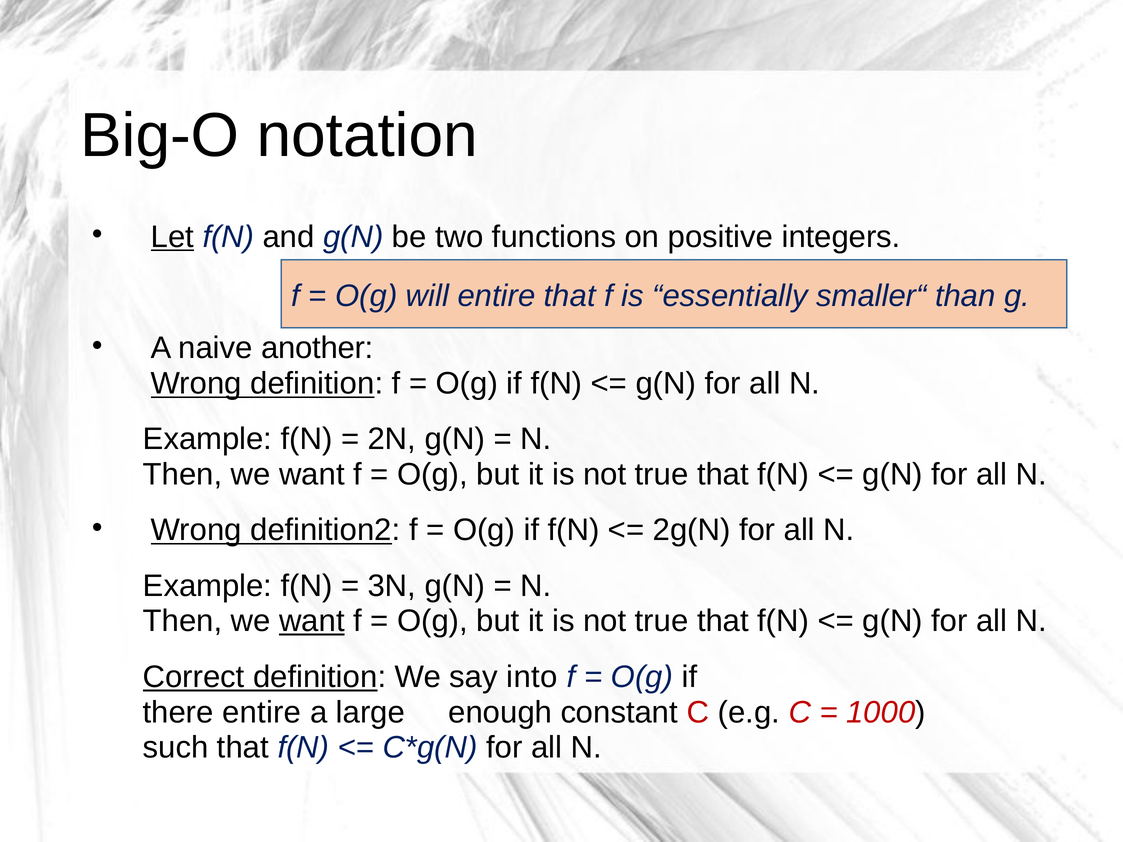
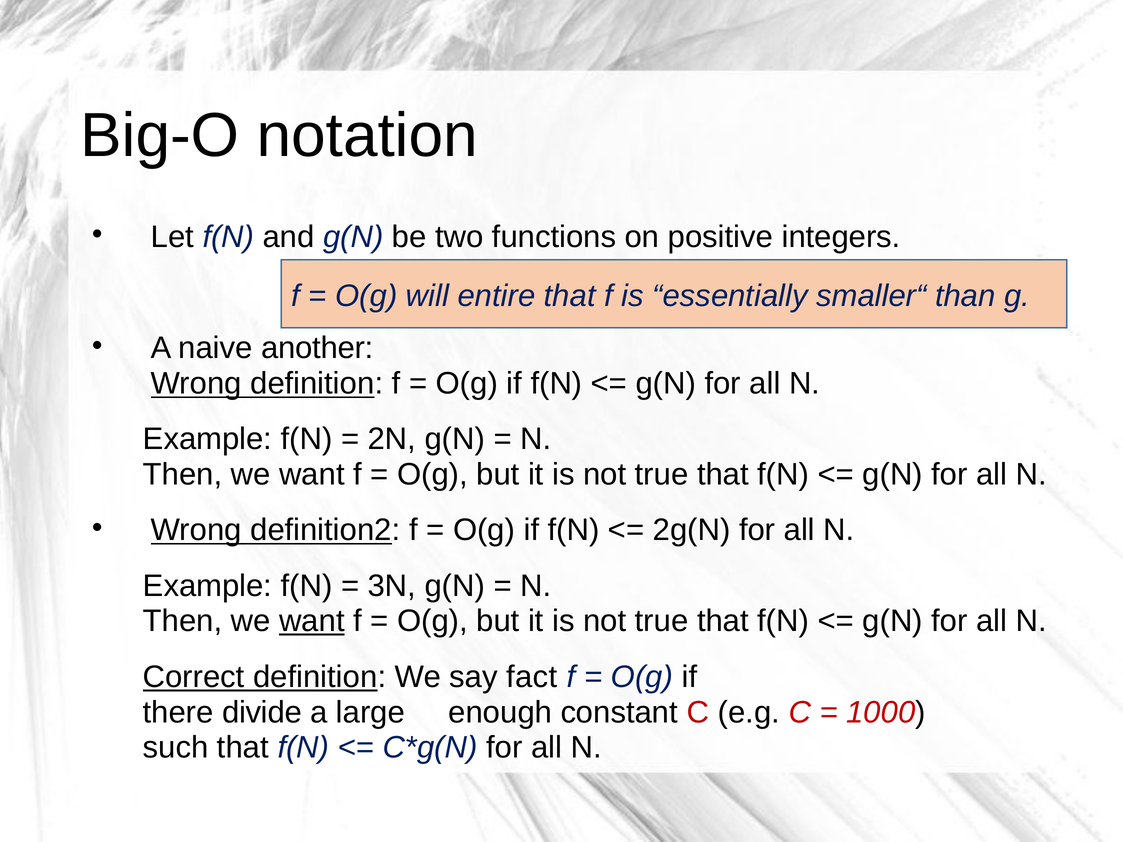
Let underline: present -> none
into: into -> fact
there entire: entire -> divide
